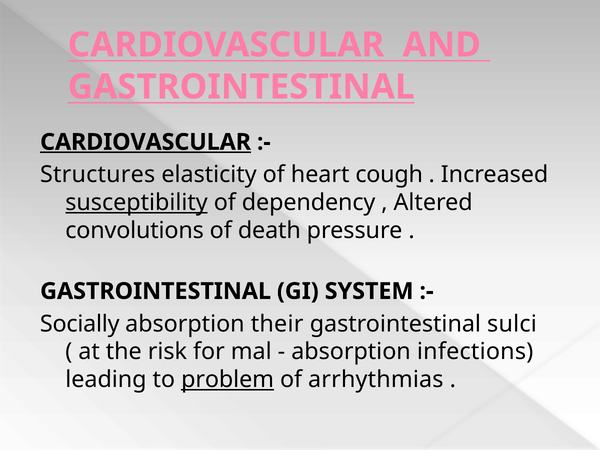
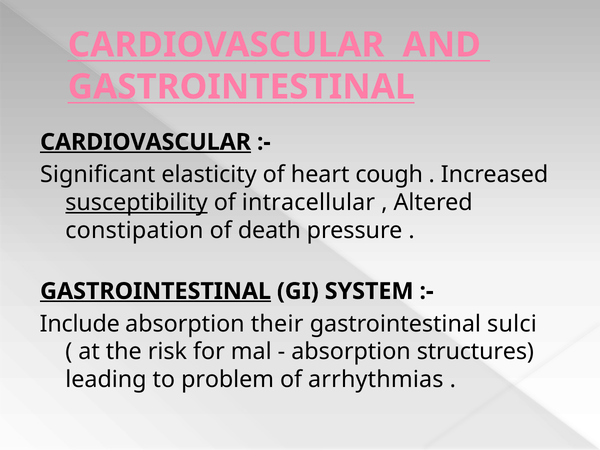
Structures: Structures -> Significant
dependency: dependency -> intracellular
convolutions: convolutions -> constipation
GASTROINTESTINAL at (156, 291) underline: none -> present
Socially: Socially -> Include
infections: infections -> structures
problem underline: present -> none
